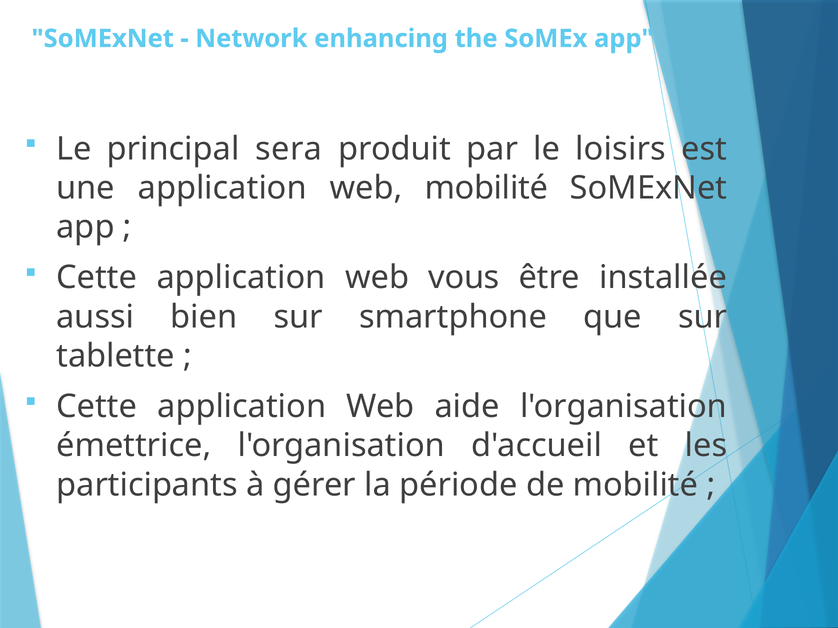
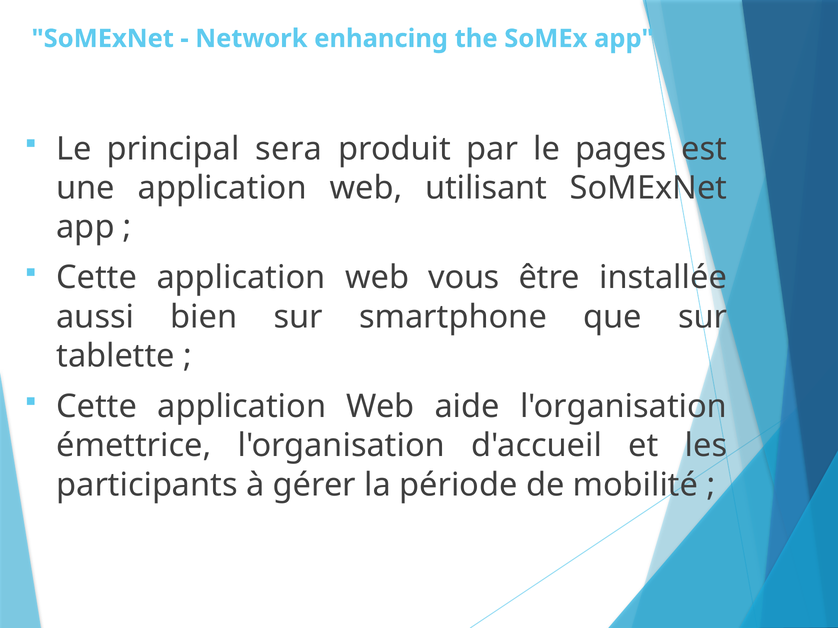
loisirs: loisirs -> pages
web mobilité: mobilité -> utilisant
